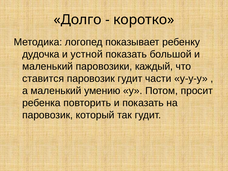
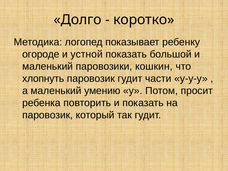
дудочка: дудочка -> огороде
каждый: каждый -> кошкин
ставится: ставится -> хлопнуть
